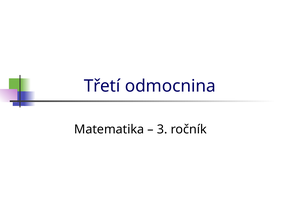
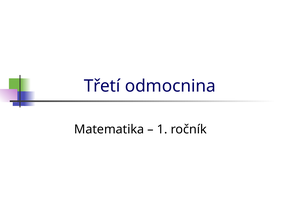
3: 3 -> 1
